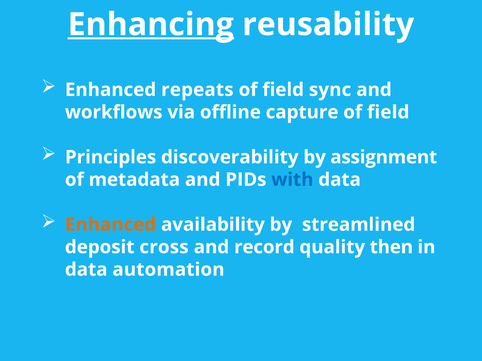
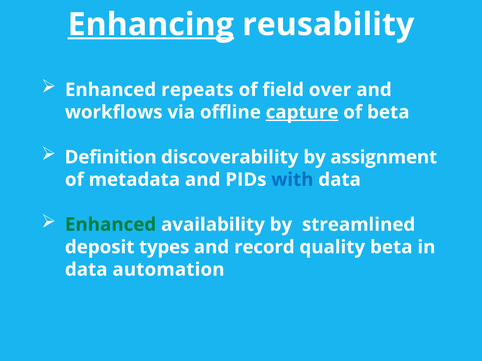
sync: sync -> over
capture underline: none -> present
field at (388, 112): field -> beta
Principles: Principles -> Definition
Enhanced at (111, 225) colour: orange -> green
cross: cross -> types
quality then: then -> beta
